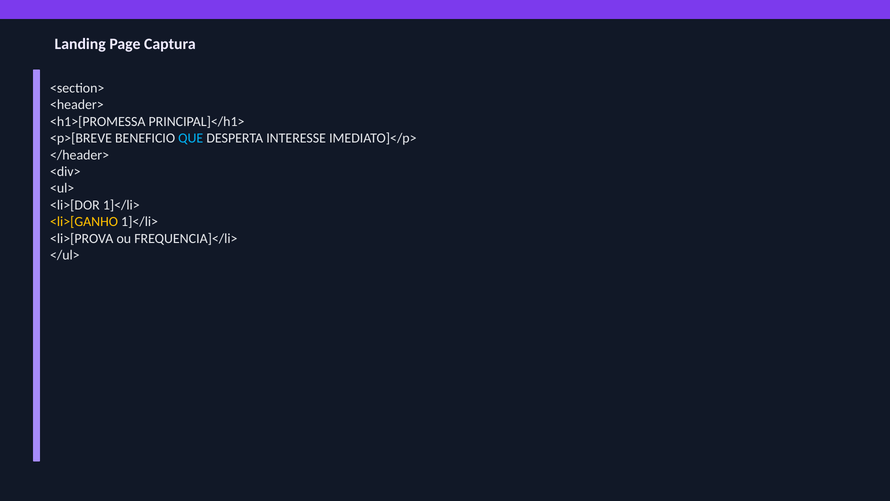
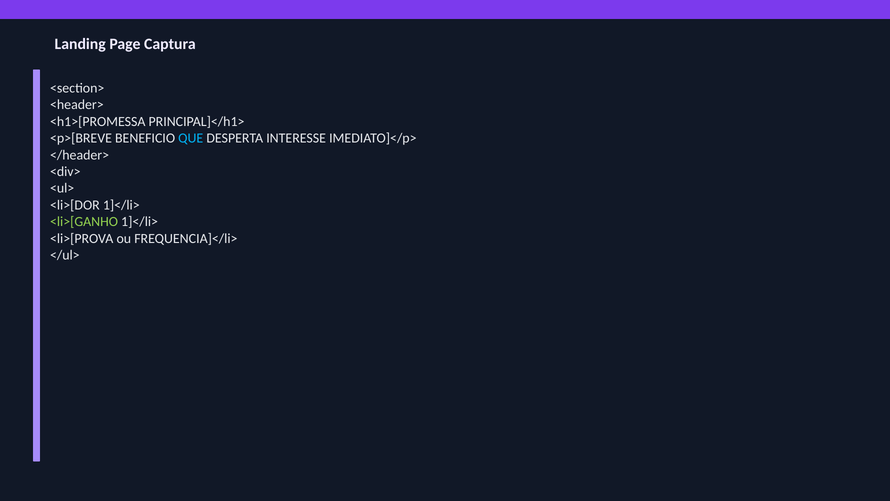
<li>[GANHO colour: yellow -> light green
